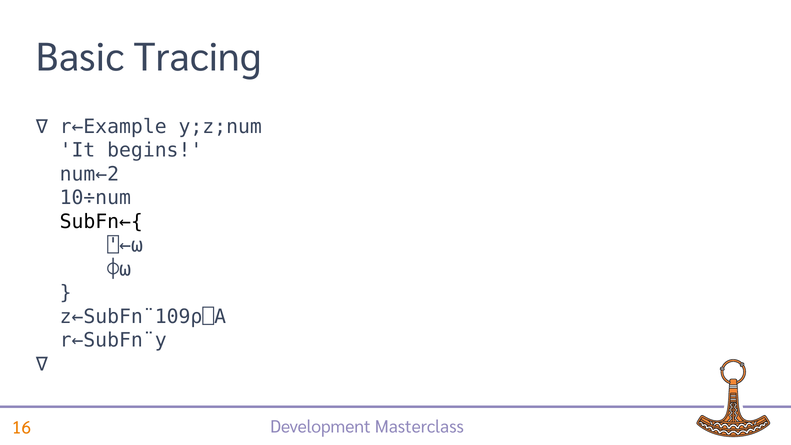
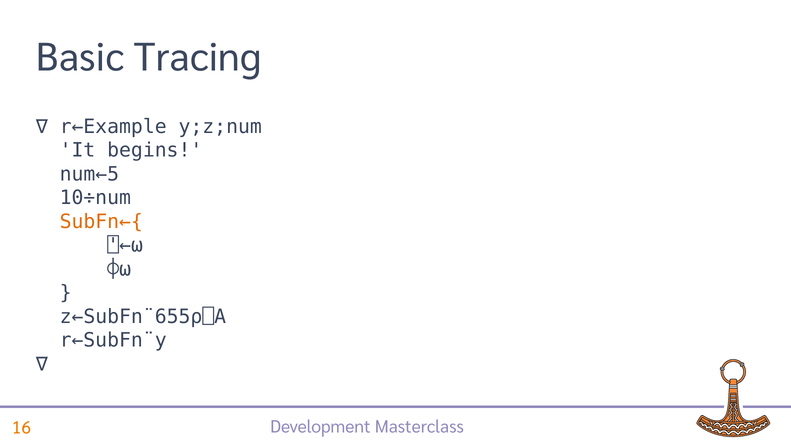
num←2: num←2 -> num←5
SubFn←{ colour: black -> orange
z←SubFn¨109⍴⎕A: z←SubFn¨109⍴⎕A -> z←SubFn¨655⍴⎕A
